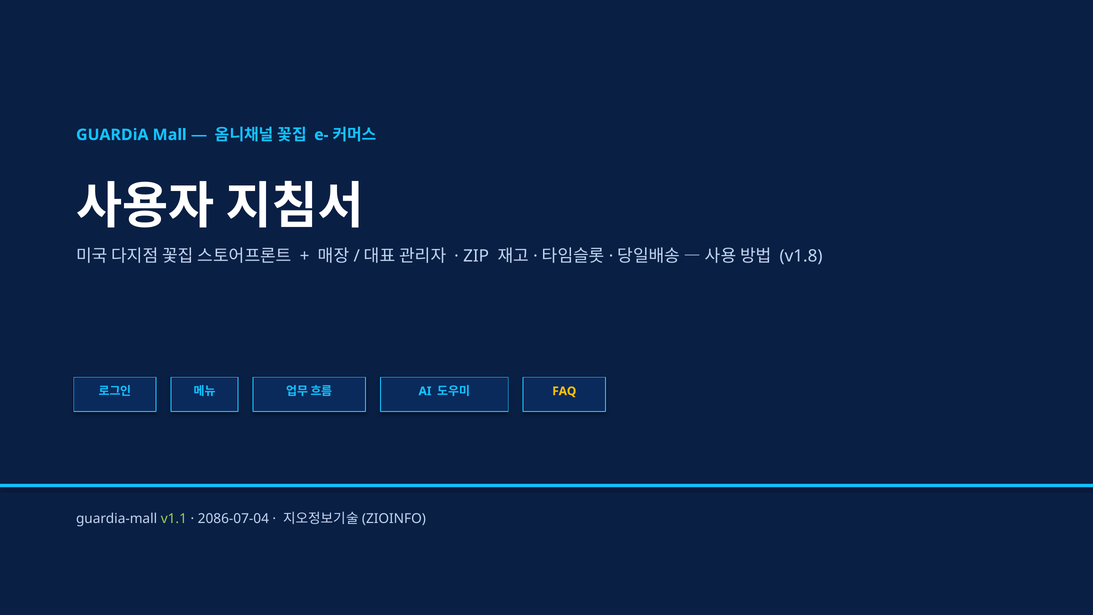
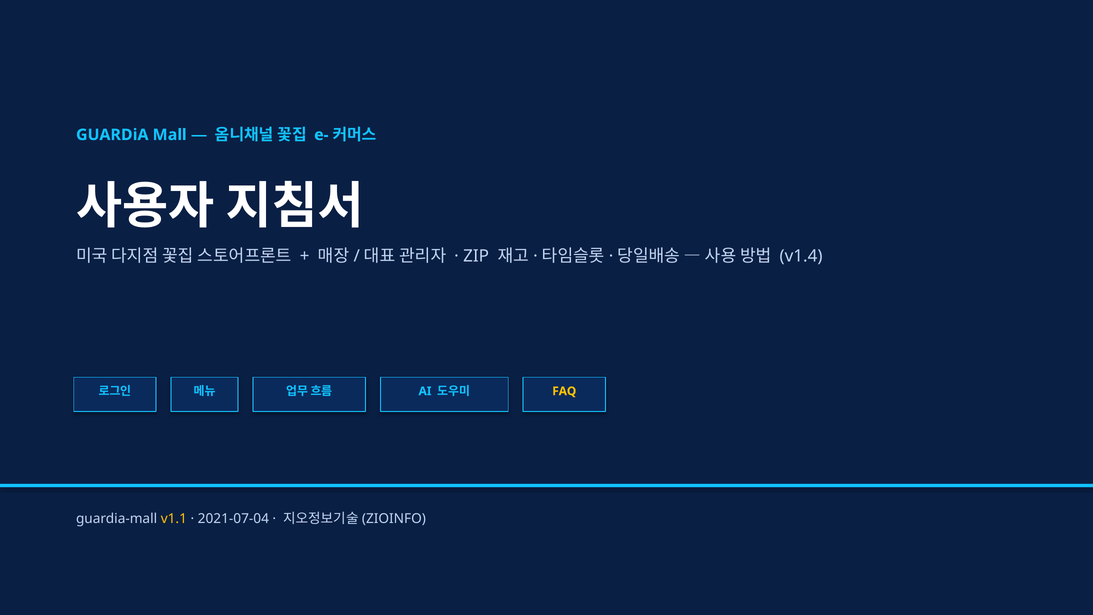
v1.8: v1.8 -> v1.4
v1.1 colour: light green -> yellow
2086-07-04: 2086-07-04 -> 2021-07-04
